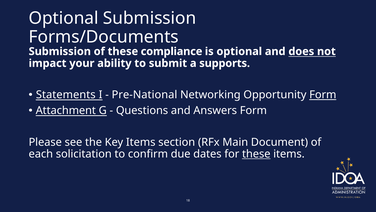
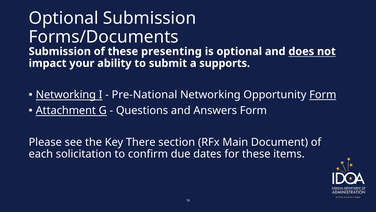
compliance: compliance -> presenting
Statements at (66, 95): Statements -> Networking
Key Items: Items -> There
these at (256, 154) underline: present -> none
